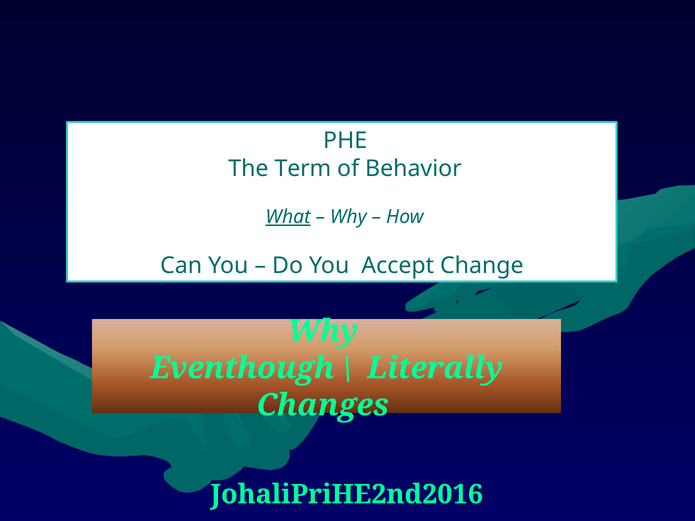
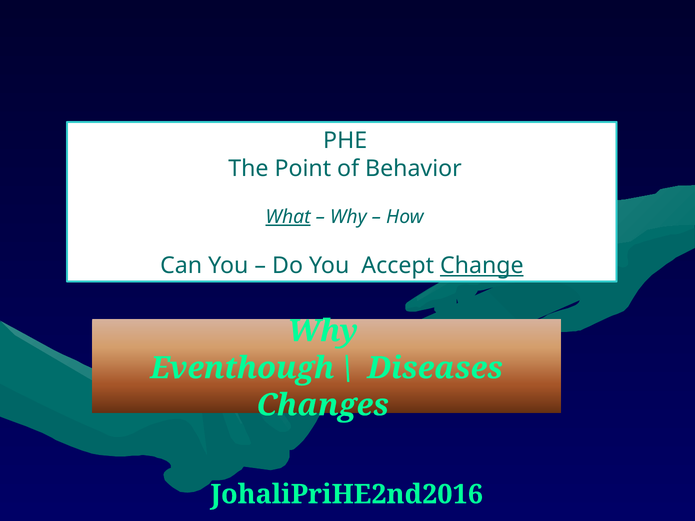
Term: Term -> Point
Change underline: none -> present
Literally: Literally -> Diseases
